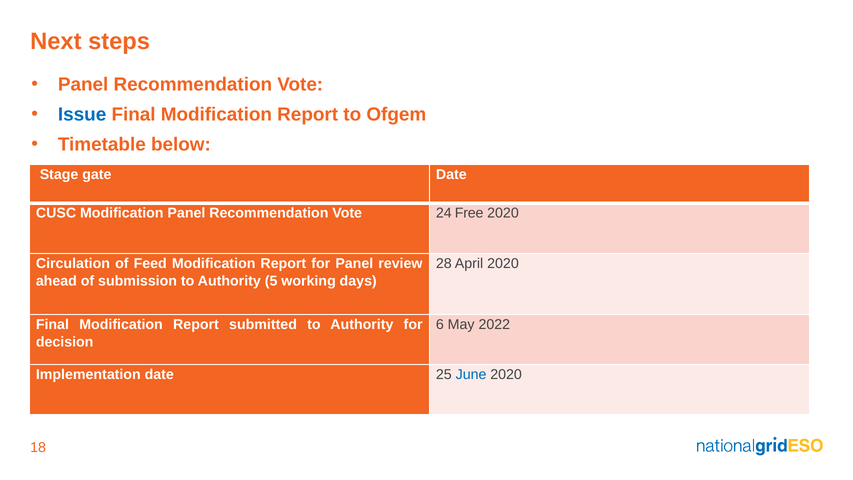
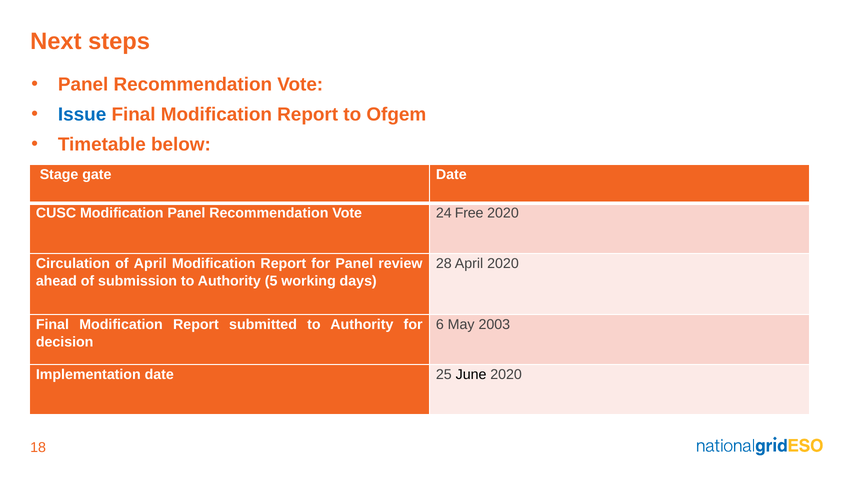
of Feed: Feed -> April
2022: 2022 -> 2003
June colour: blue -> black
